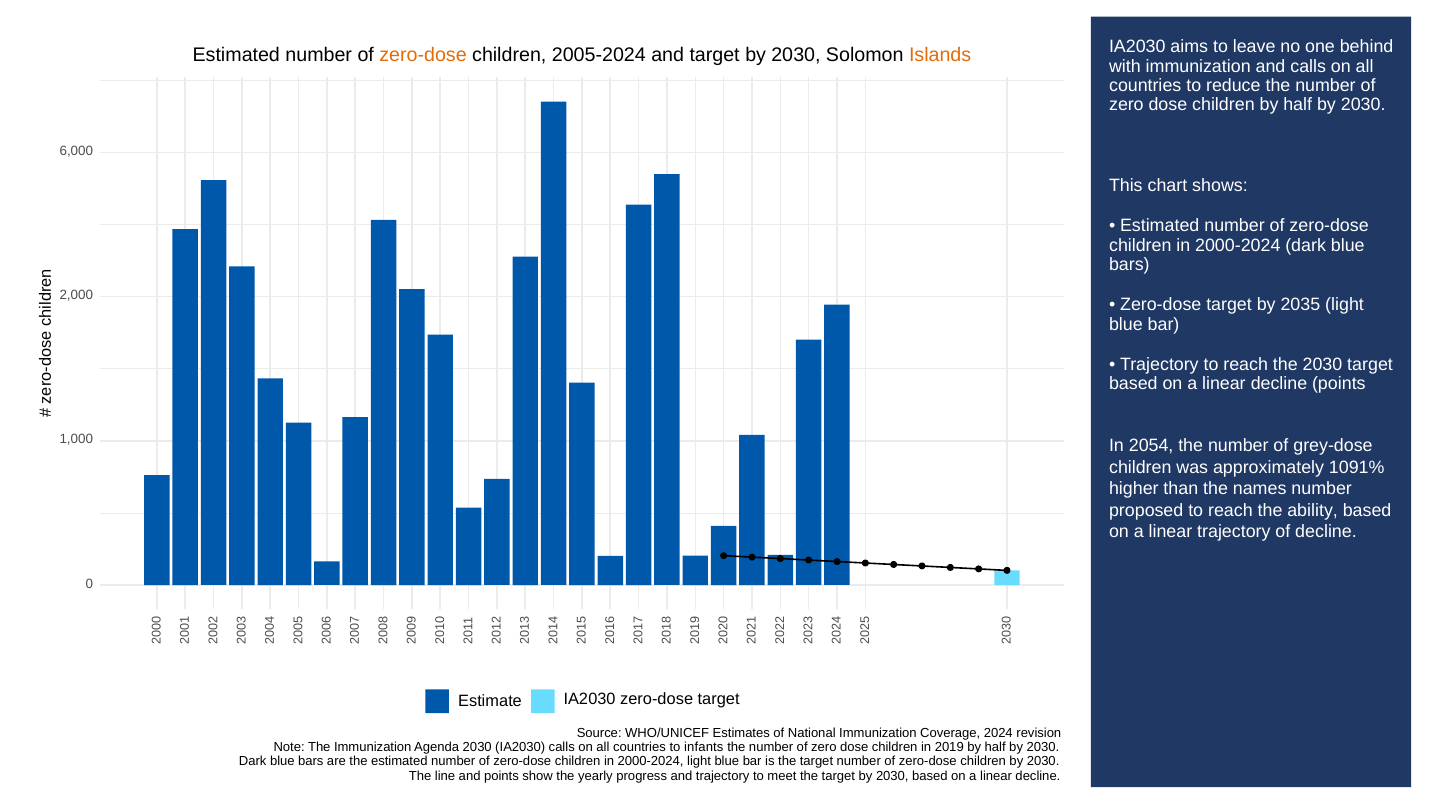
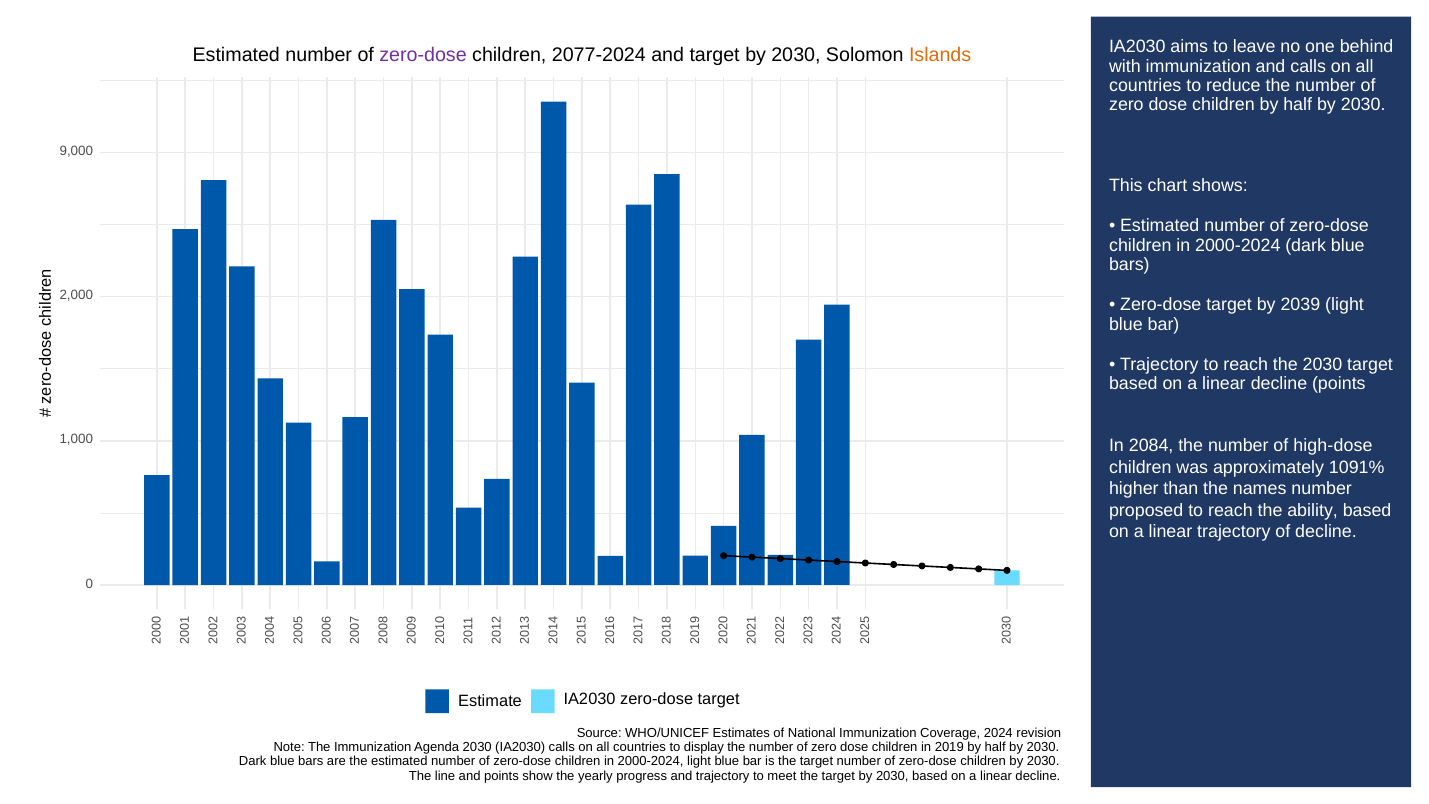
zero-dose at (423, 55) colour: orange -> purple
2005-2024: 2005-2024 -> 2077-2024
6,000: 6,000 -> 9,000
2035: 2035 -> 2039
2054: 2054 -> 2084
grey-dose: grey-dose -> high-dose
infants: infants -> display
